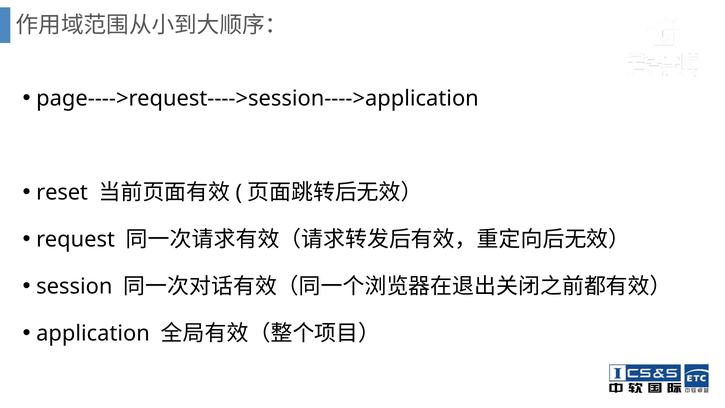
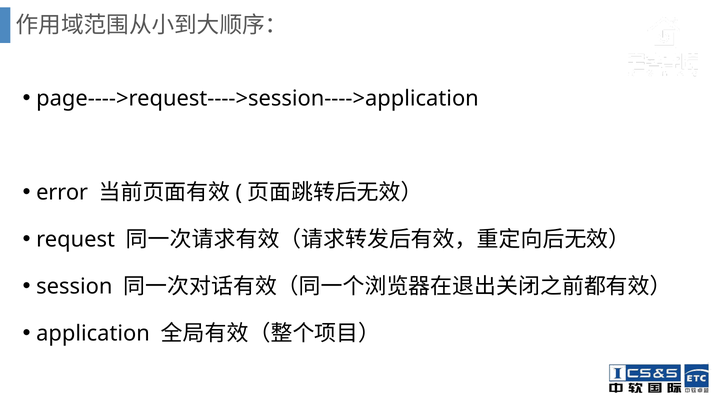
reset: reset -> error
